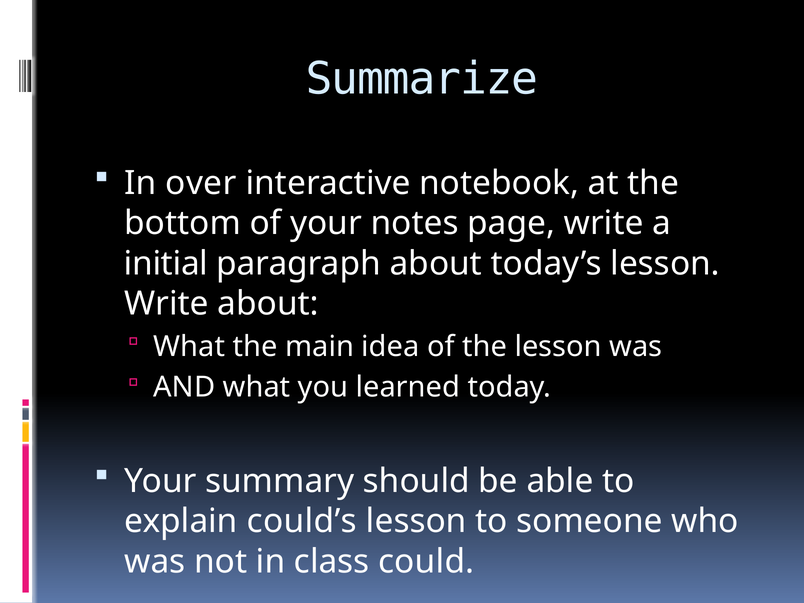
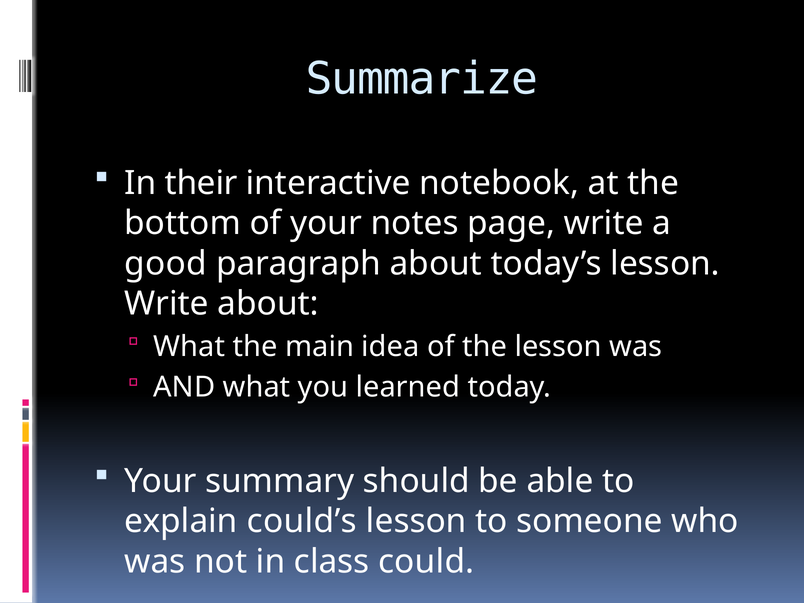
over: over -> their
initial: initial -> good
